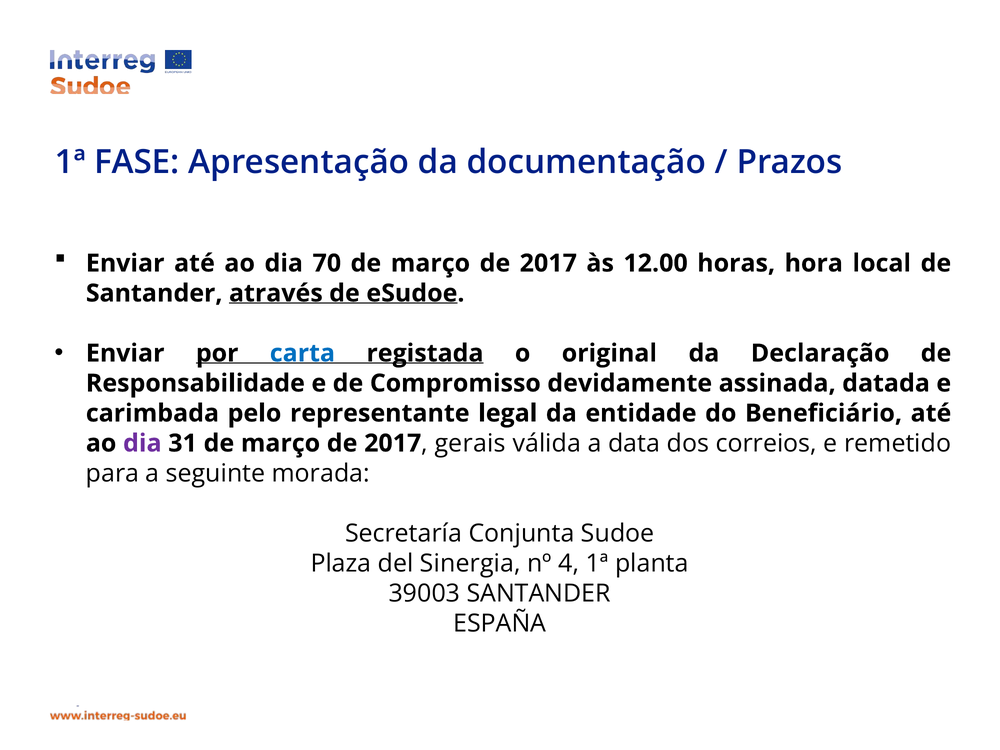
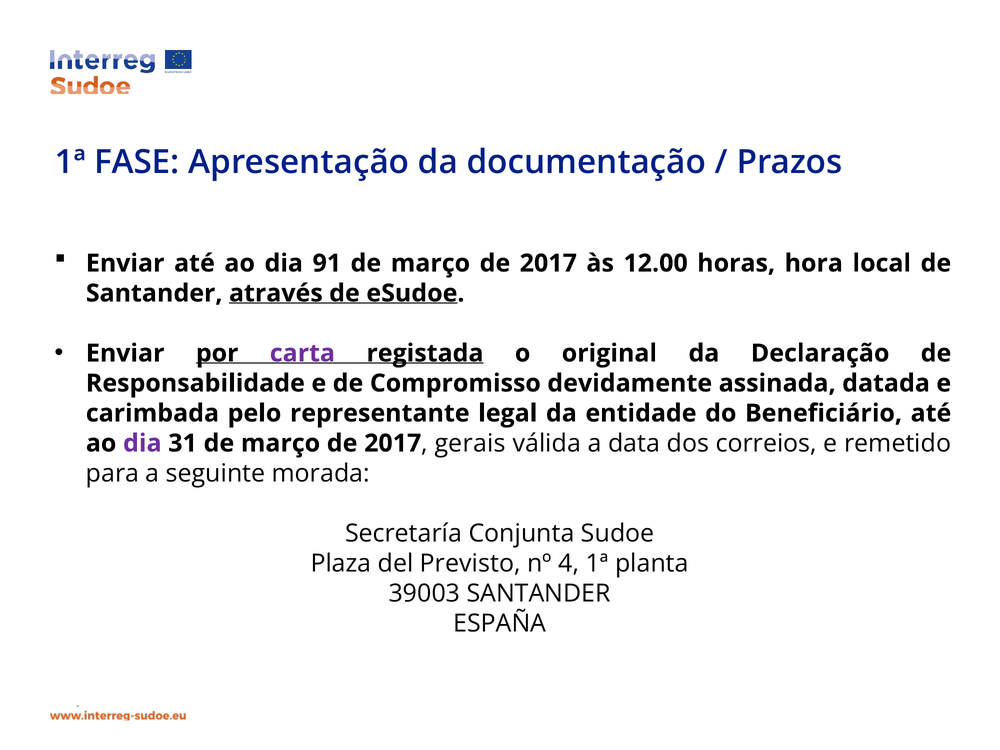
70: 70 -> 91
carta colour: blue -> purple
Sinergia: Sinergia -> Previsto
